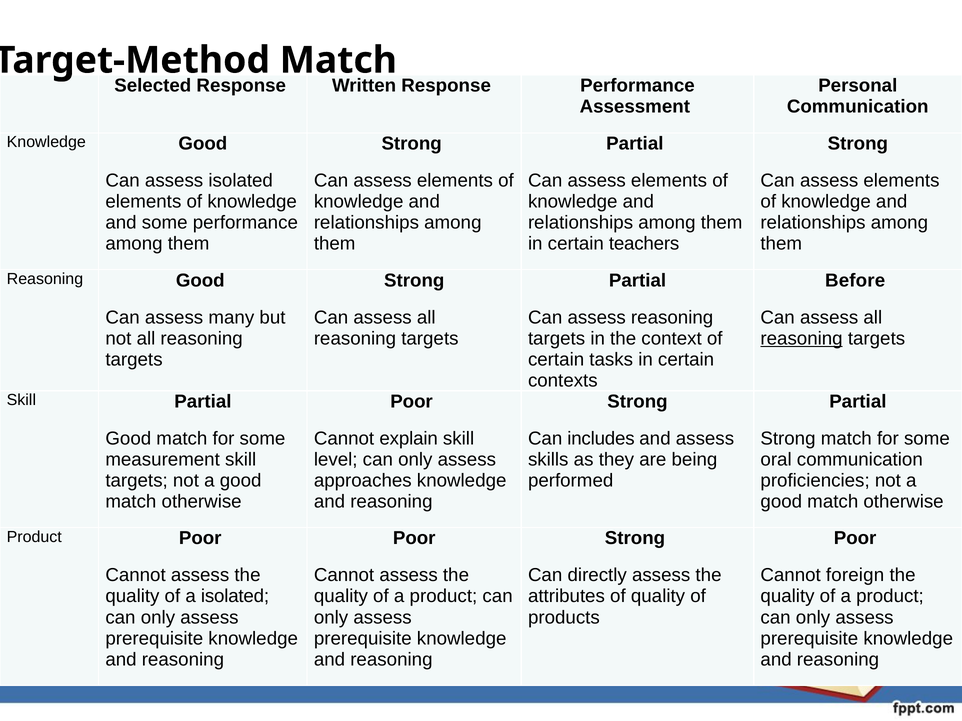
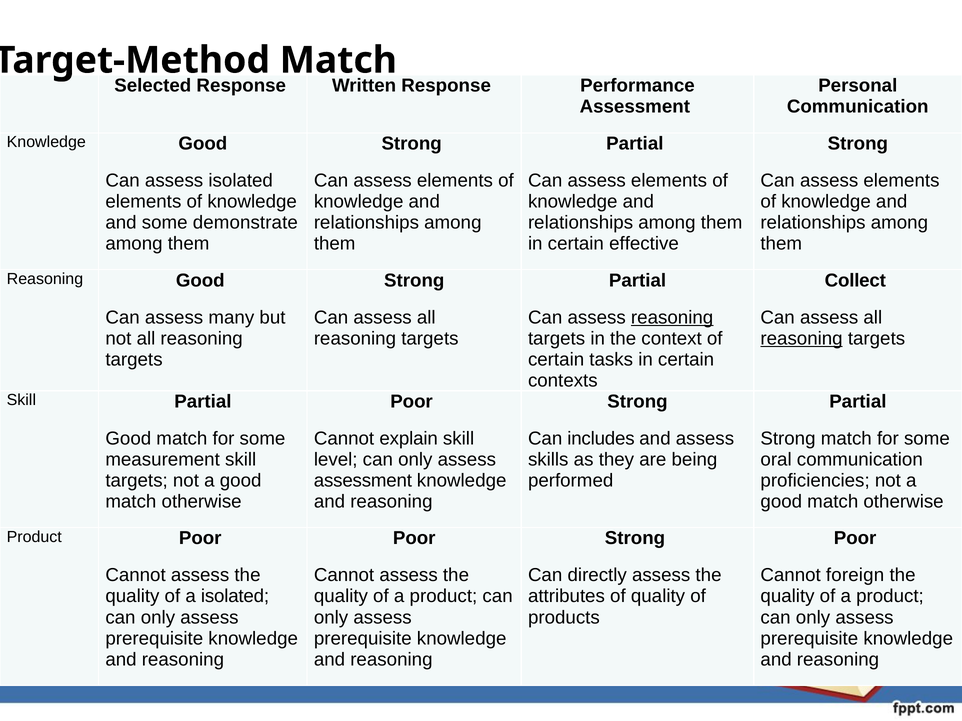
some performance: performance -> demonstrate
teachers: teachers -> effective
Before: Before -> Collect
reasoning at (672, 318) underline: none -> present
approaches at (363, 481): approaches -> assessment
